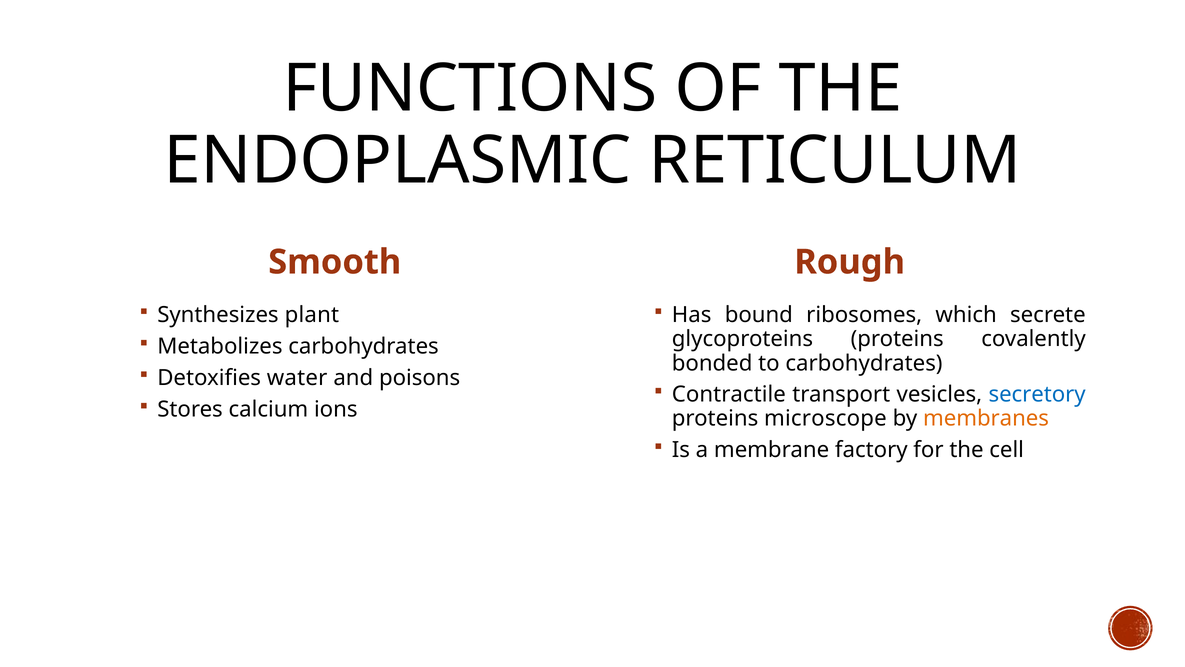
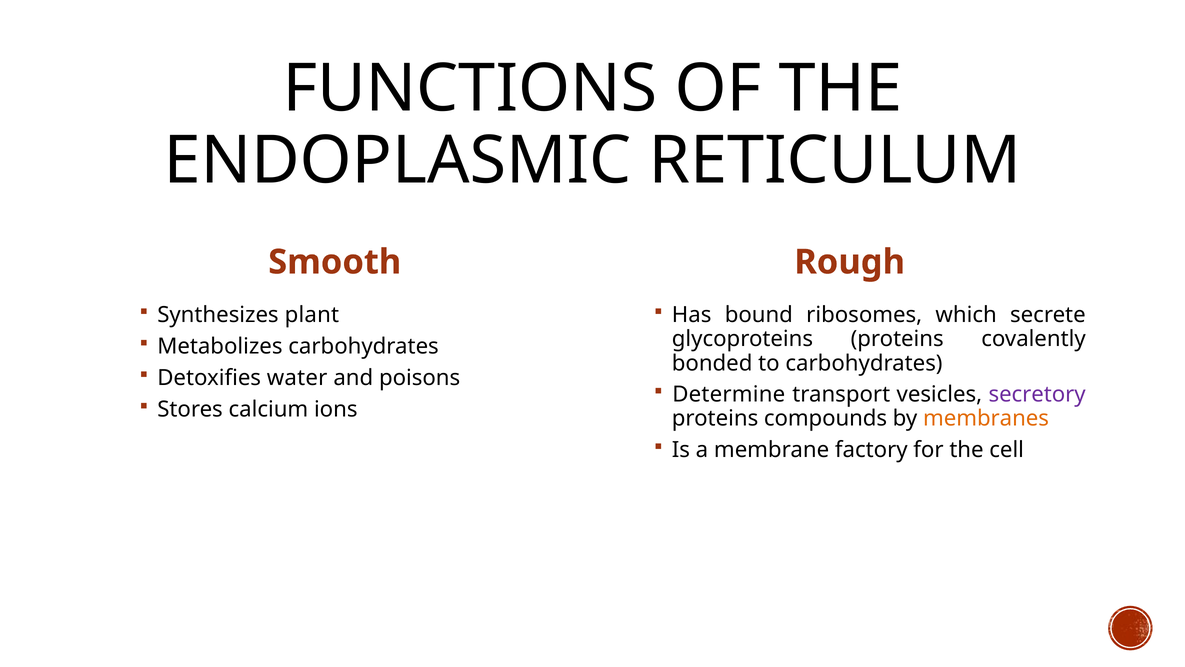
Contractile: Contractile -> Determine
secretory colour: blue -> purple
microscope: microscope -> compounds
